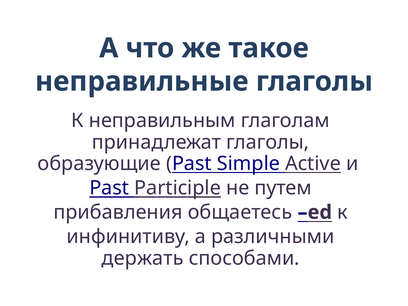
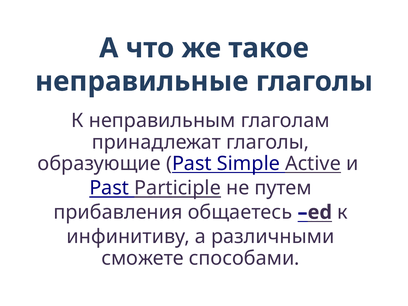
держать: держать -> сможете
